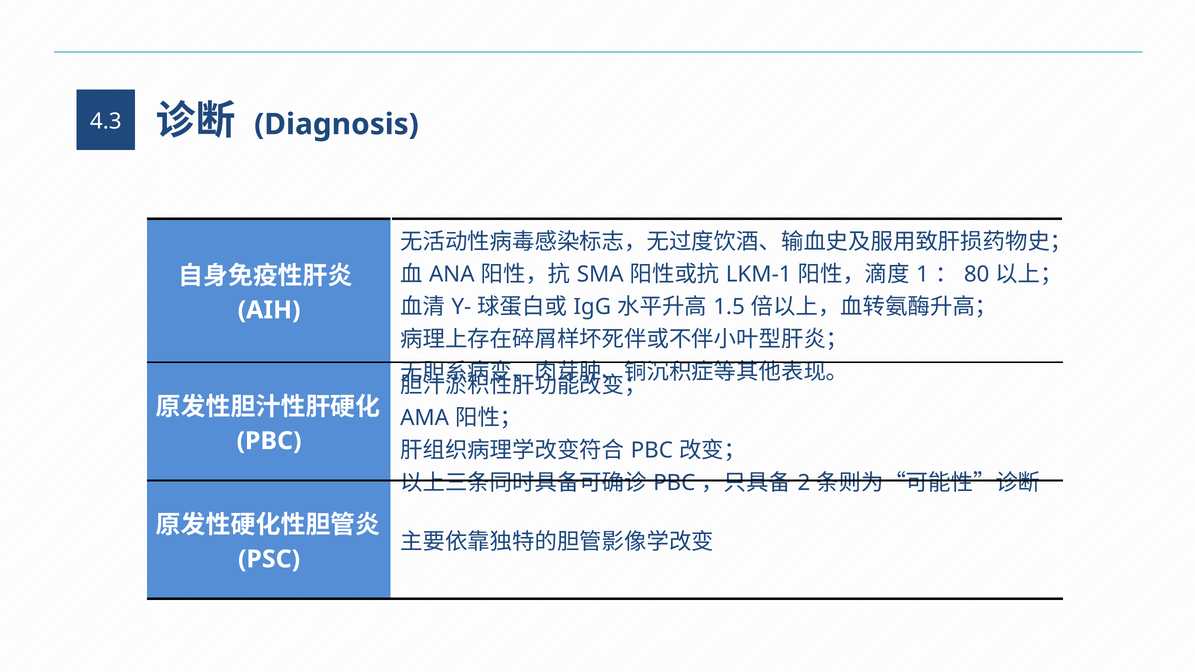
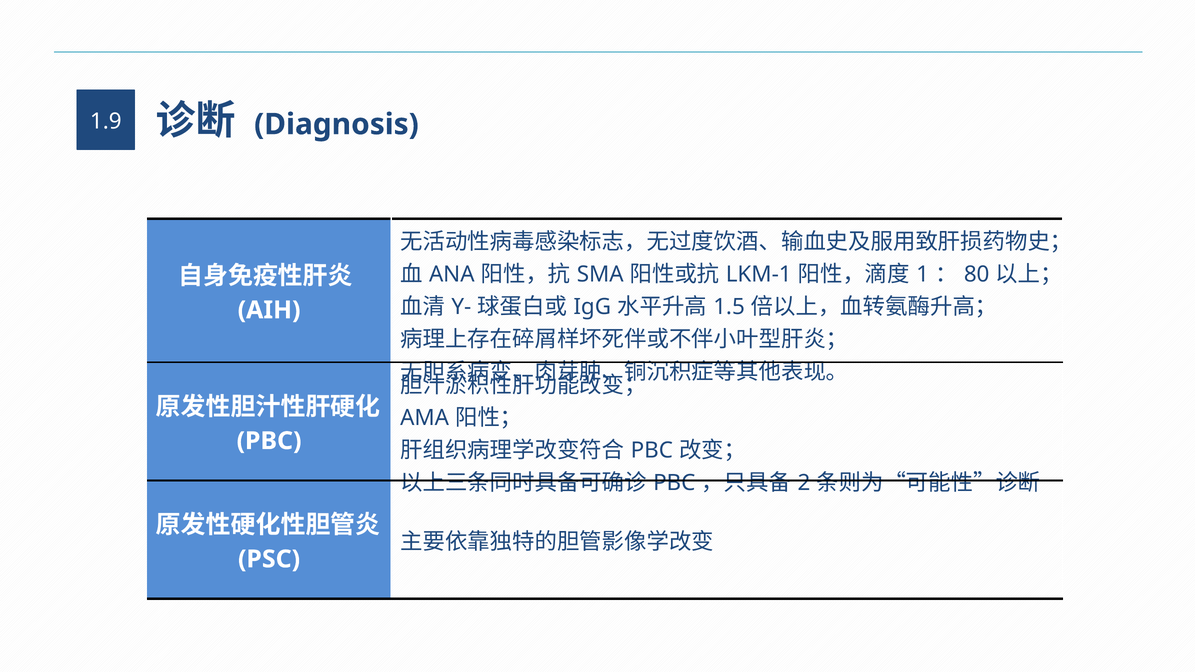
4.3: 4.3 -> 1.9
